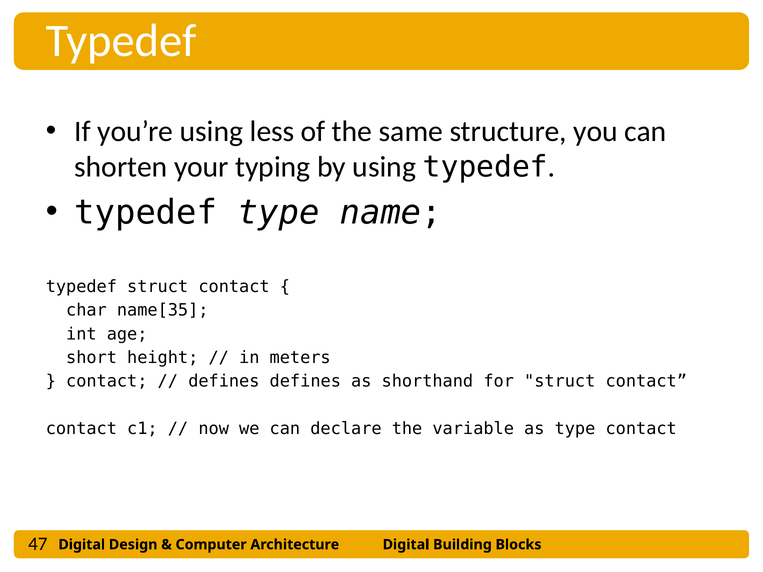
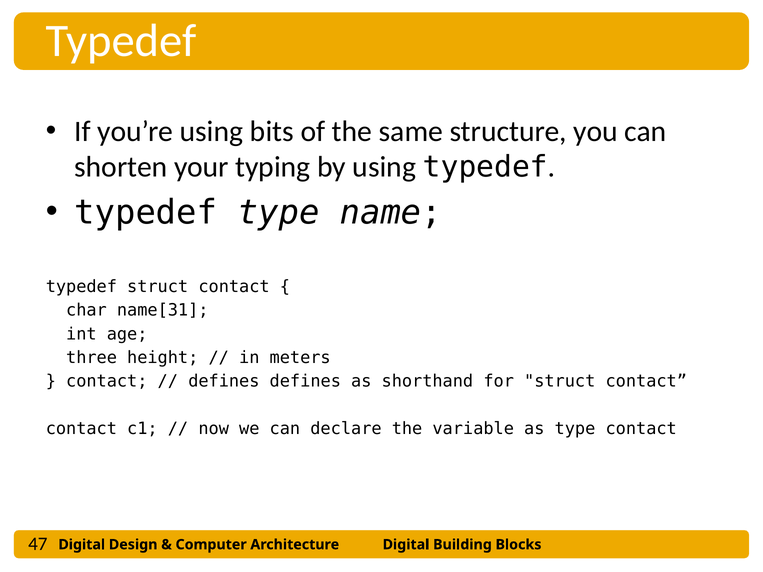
less: less -> bits
name[35: name[35 -> name[31
short: short -> three
